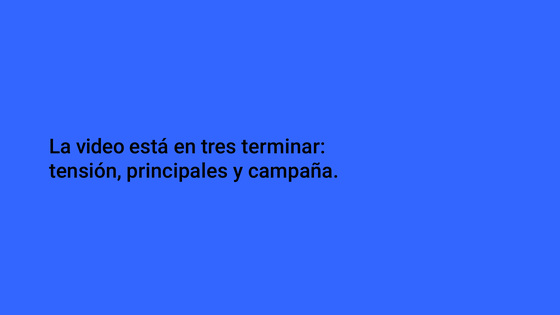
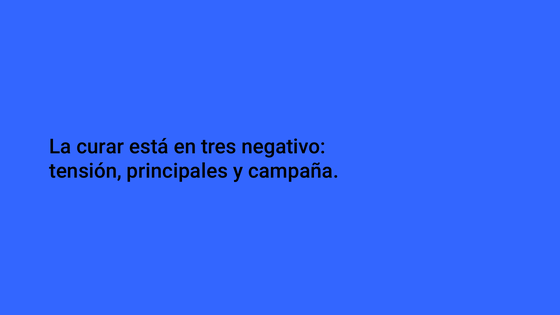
video: video -> curar
terminar: terminar -> negativo
